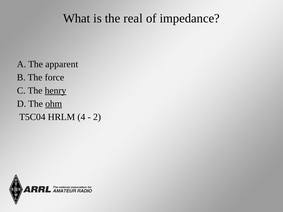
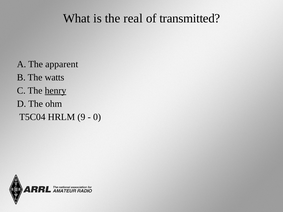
impedance: impedance -> transmitted
force: force -> watts
ohm underline: present -> none
4: 4 -> 9
2: 2 -> 0
